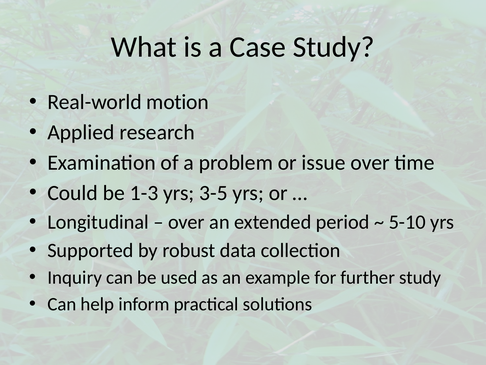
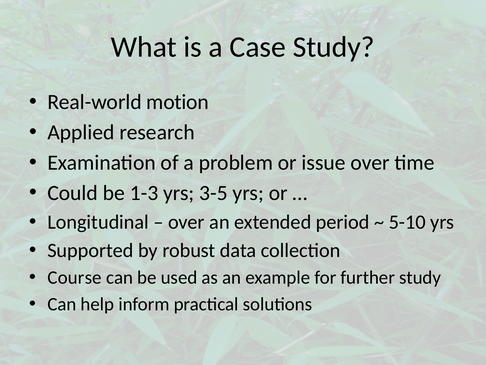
Inquiry: Inquiry -> Course
